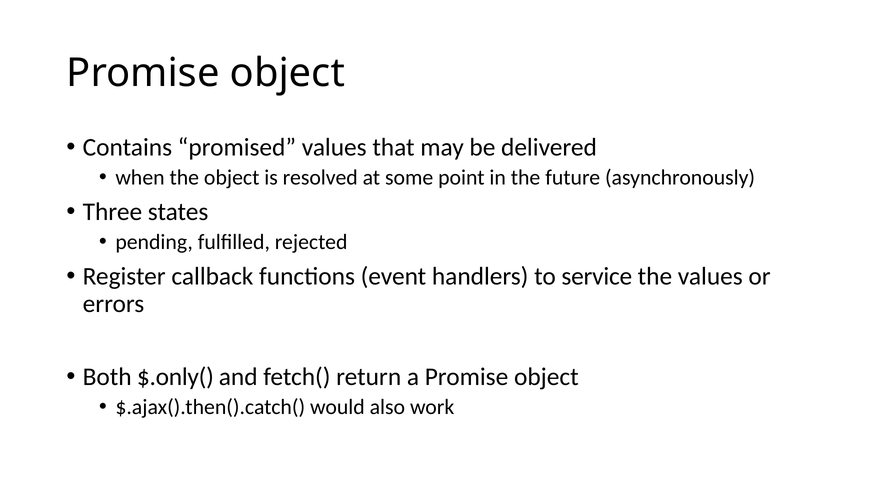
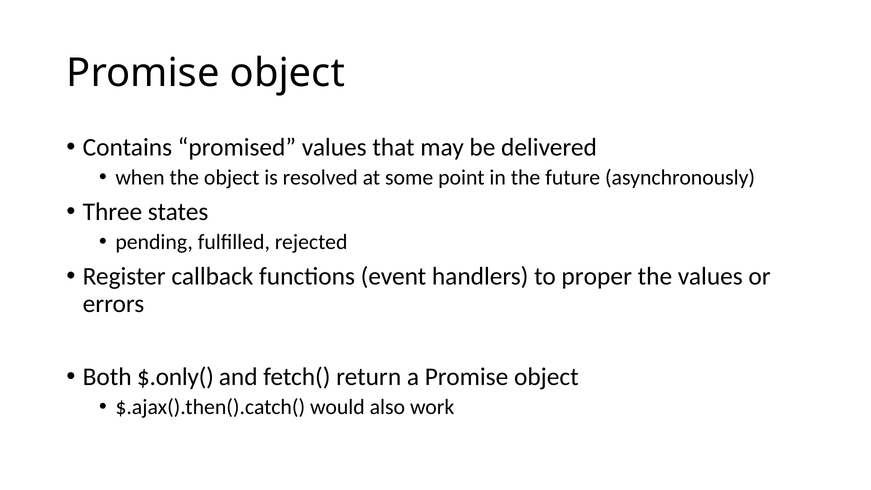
service: service -> proper
